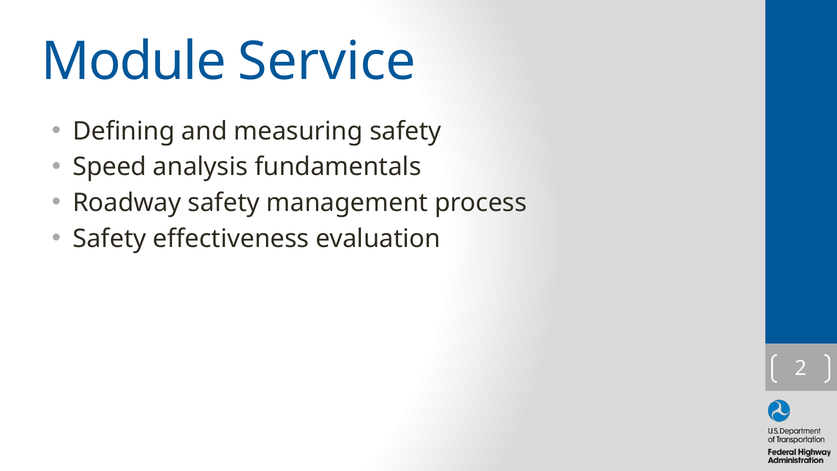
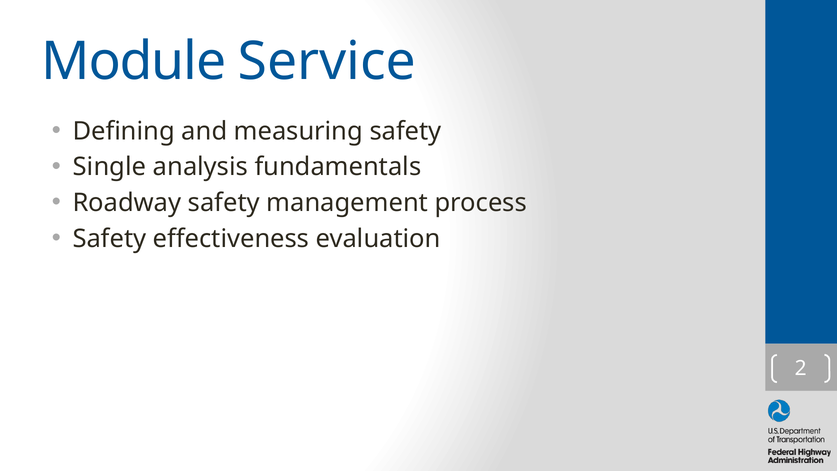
Speed: Speed -> Single
